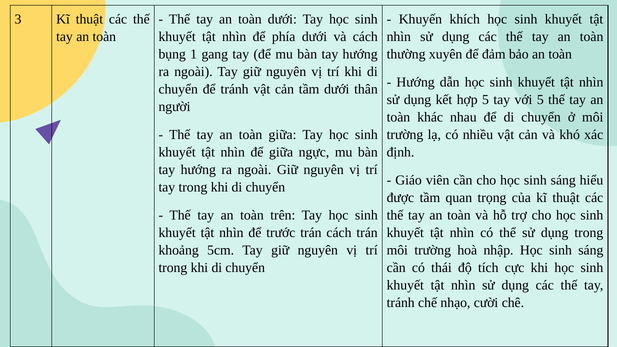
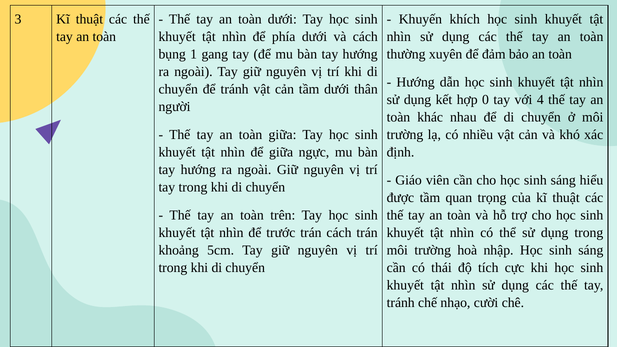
hợp 5: 5 -> 0
với 5: 5 -> 4
